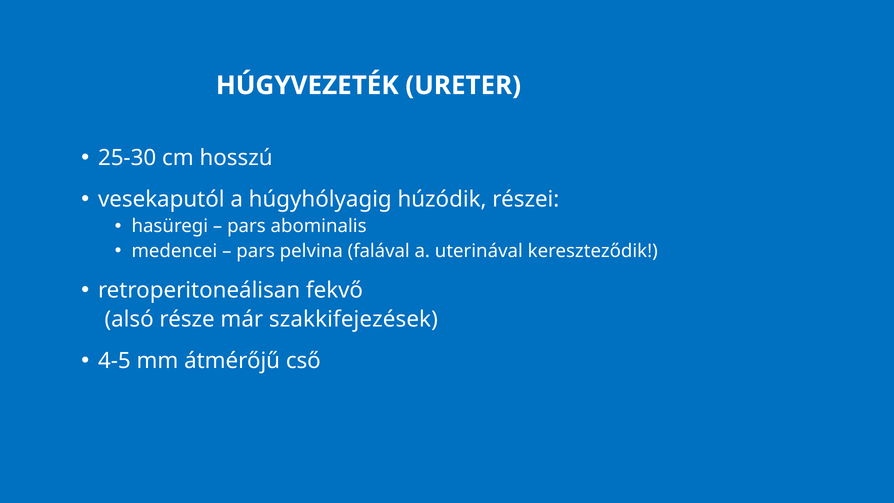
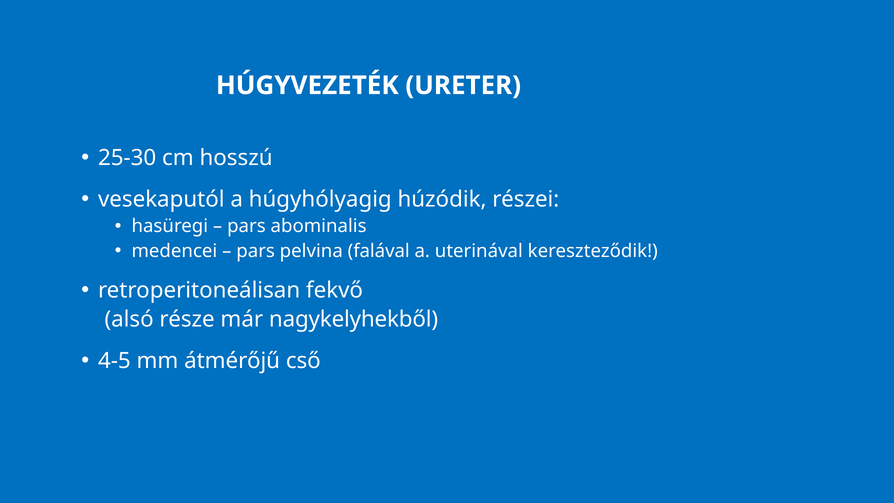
szakkifejezések: szakkifejezések -> nagykelyhekből
